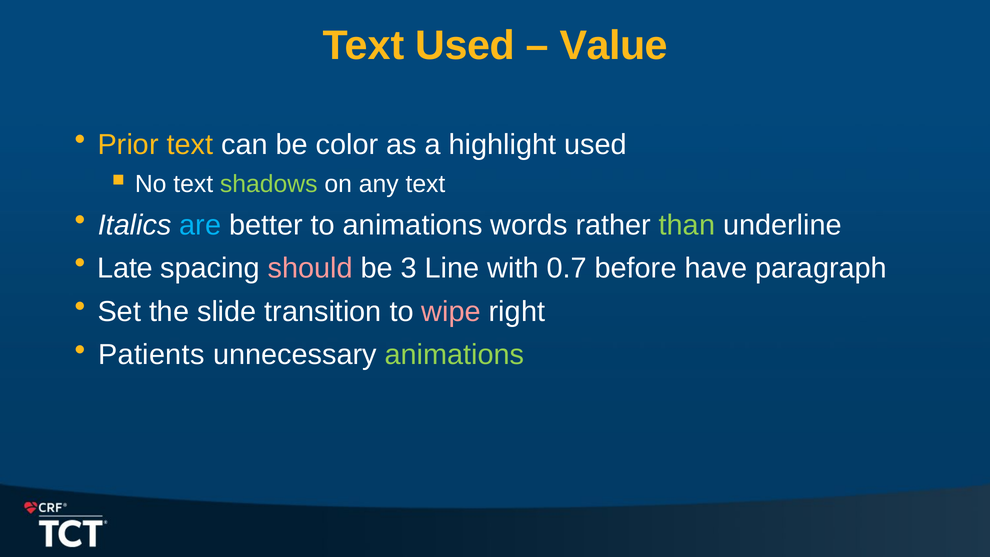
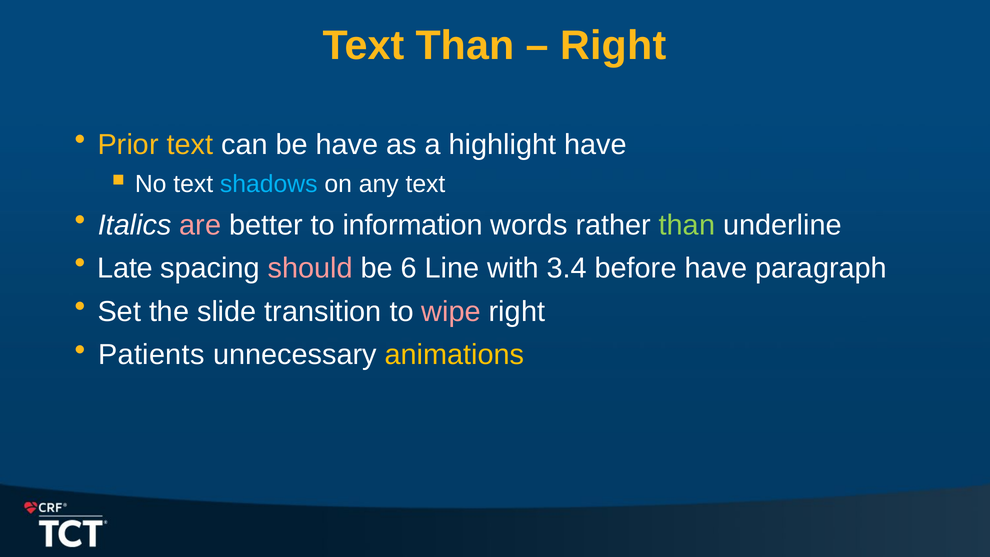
Text Used: Used -> Than
Value at (614, 45): Value -> Right
be color: color -> have
highlight used: used -> have
shadows colour: light green -> light blue
are colour: light blue -> pink
to animations: animations -> information
3: 3 -> 6
0.7: 0.7 -> 3.4
animations at (455, 355) colour: light green -> yellow
